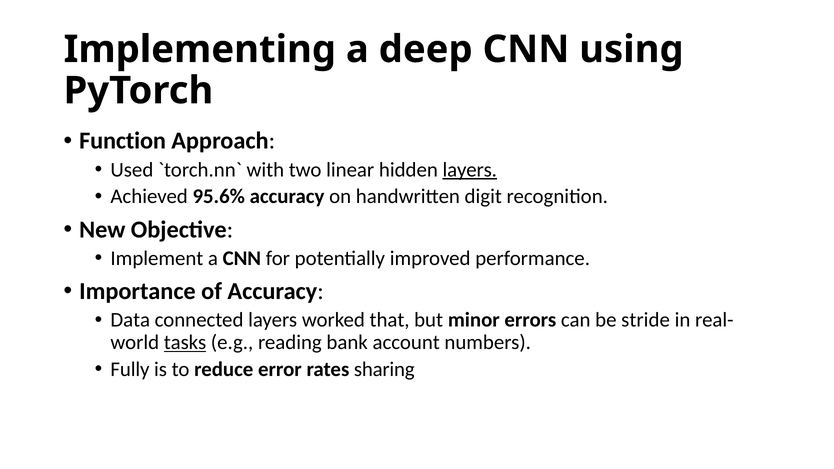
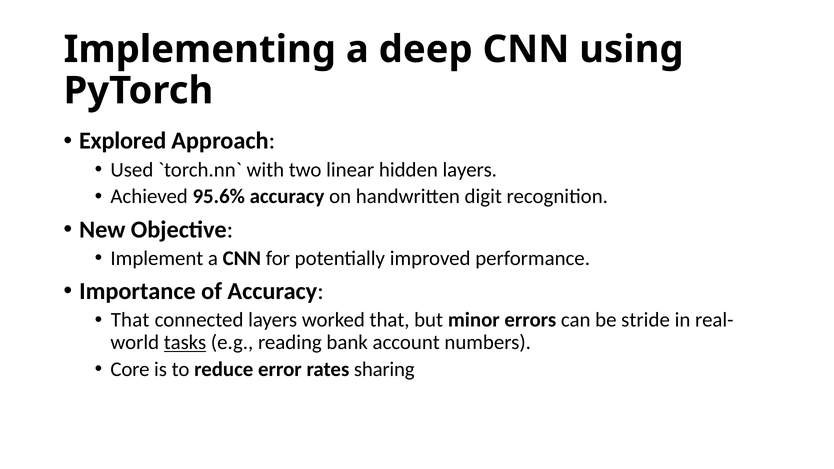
Function: Function -> Explored
layers at (470, 170) underline: present -> none
Data at (130, 320): Data -> That
Fully: Fully -> Core
